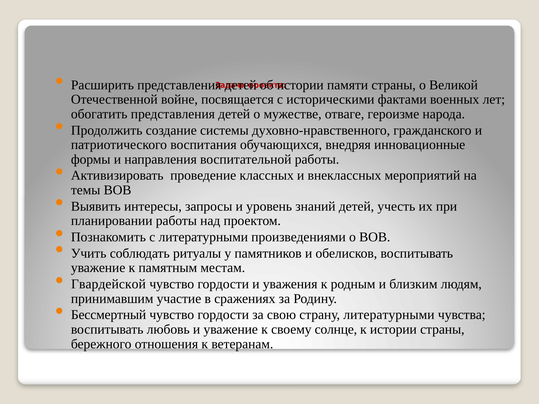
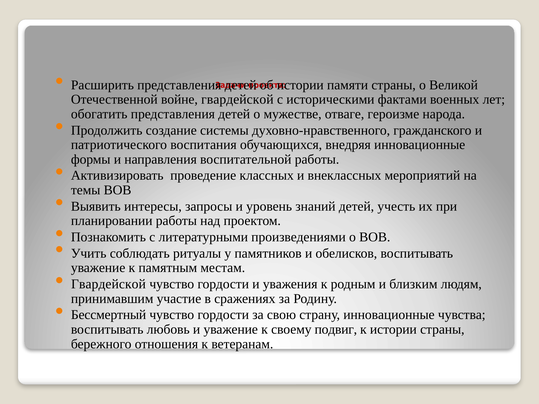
войне посвящается: посвящается -> гвардейской
страну литературными: литературными -> инновационные
солнце: солнце -> подвиг
